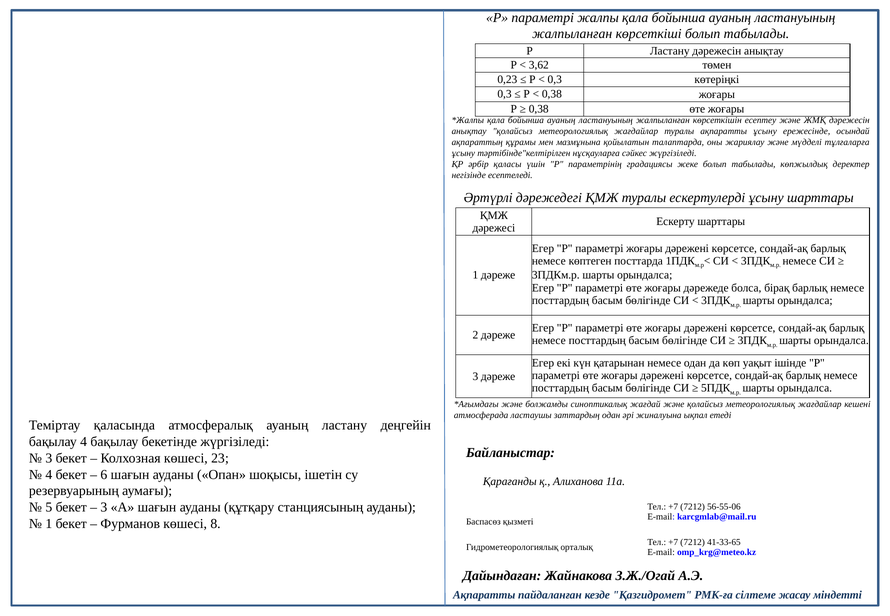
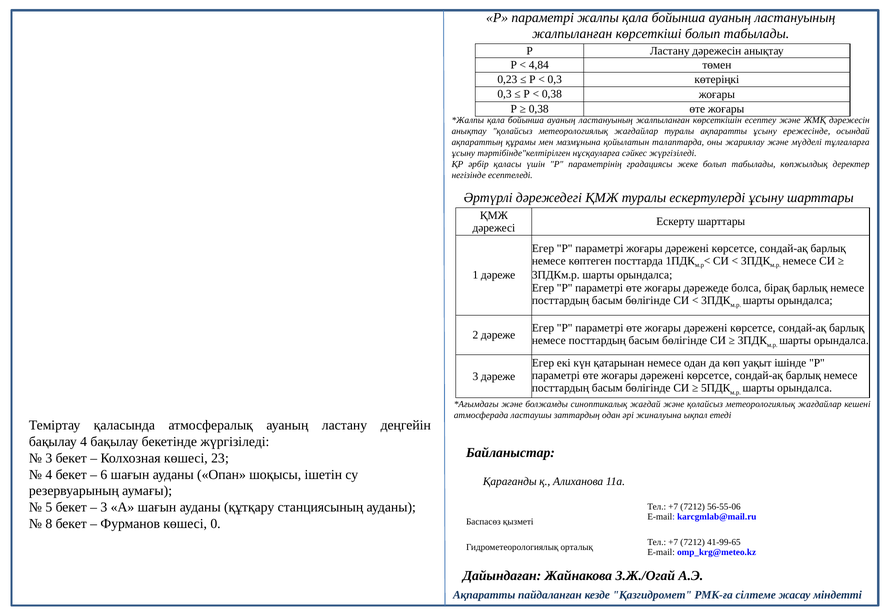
3,62: 3,62 -> 4,84
1 at (49, 524): 1 -> 8
8: 8 -> 0
41-33-65: 41-33-65 -> 41-99-65
